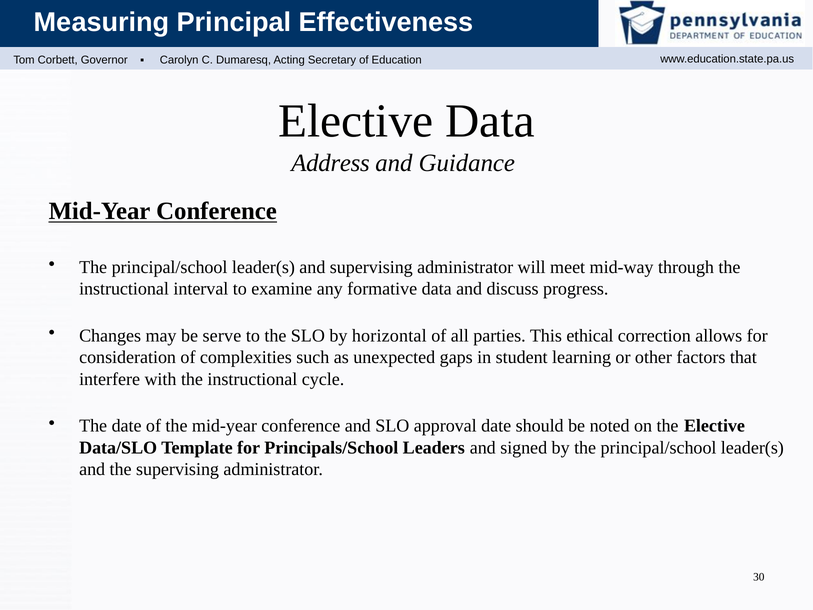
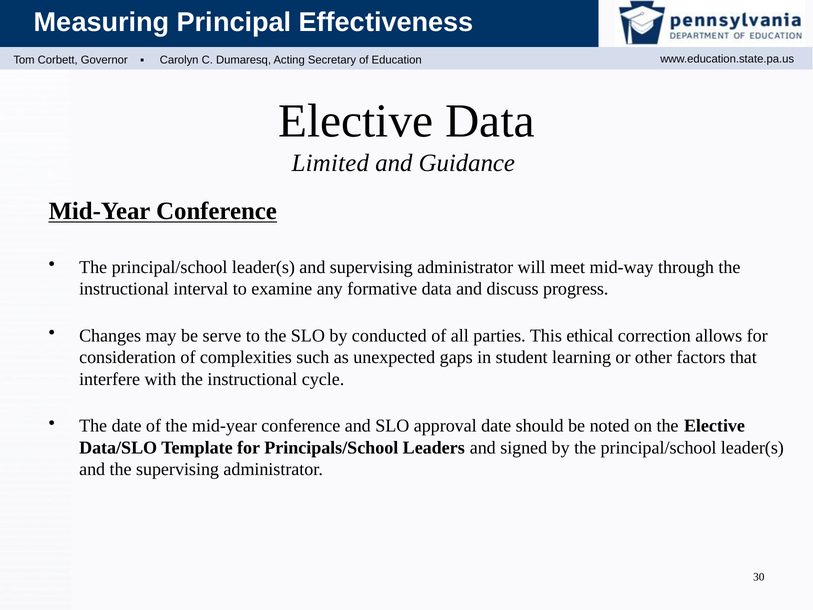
Address: Address -> Limited
horizontal: horizontal -> conducted
